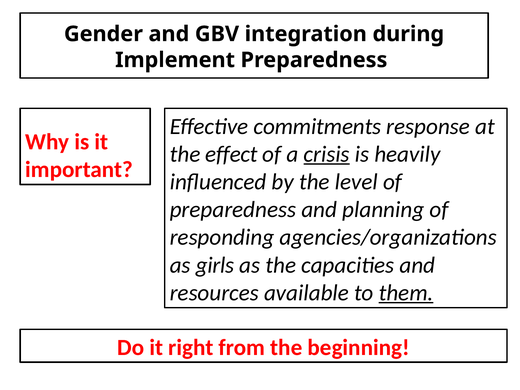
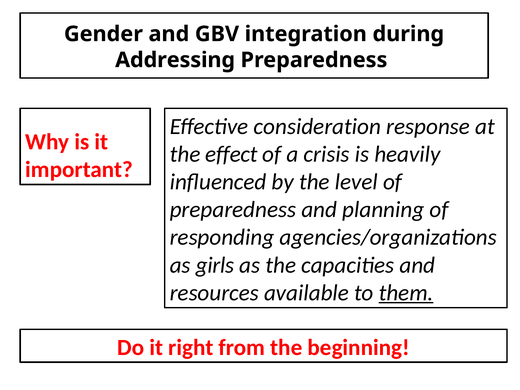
Implement: Implement -> Addressing
commitments: commitments -> consideration
crisis underline: present -> none
